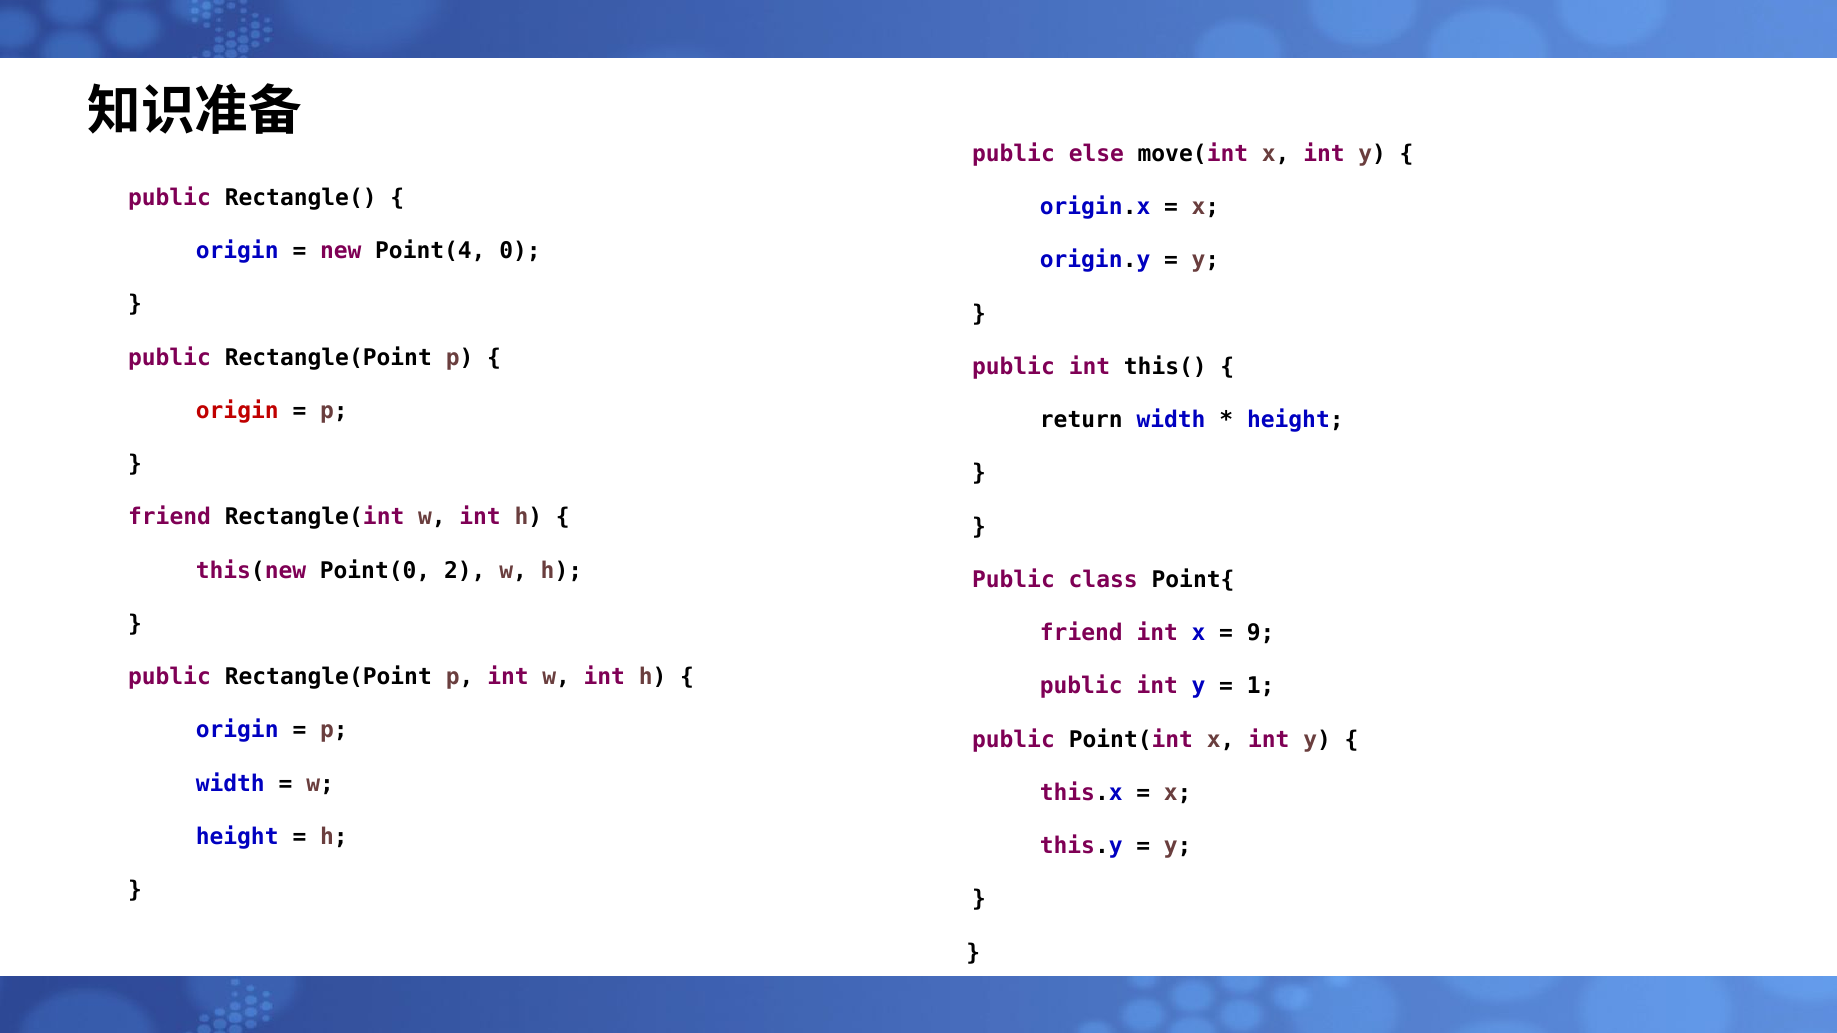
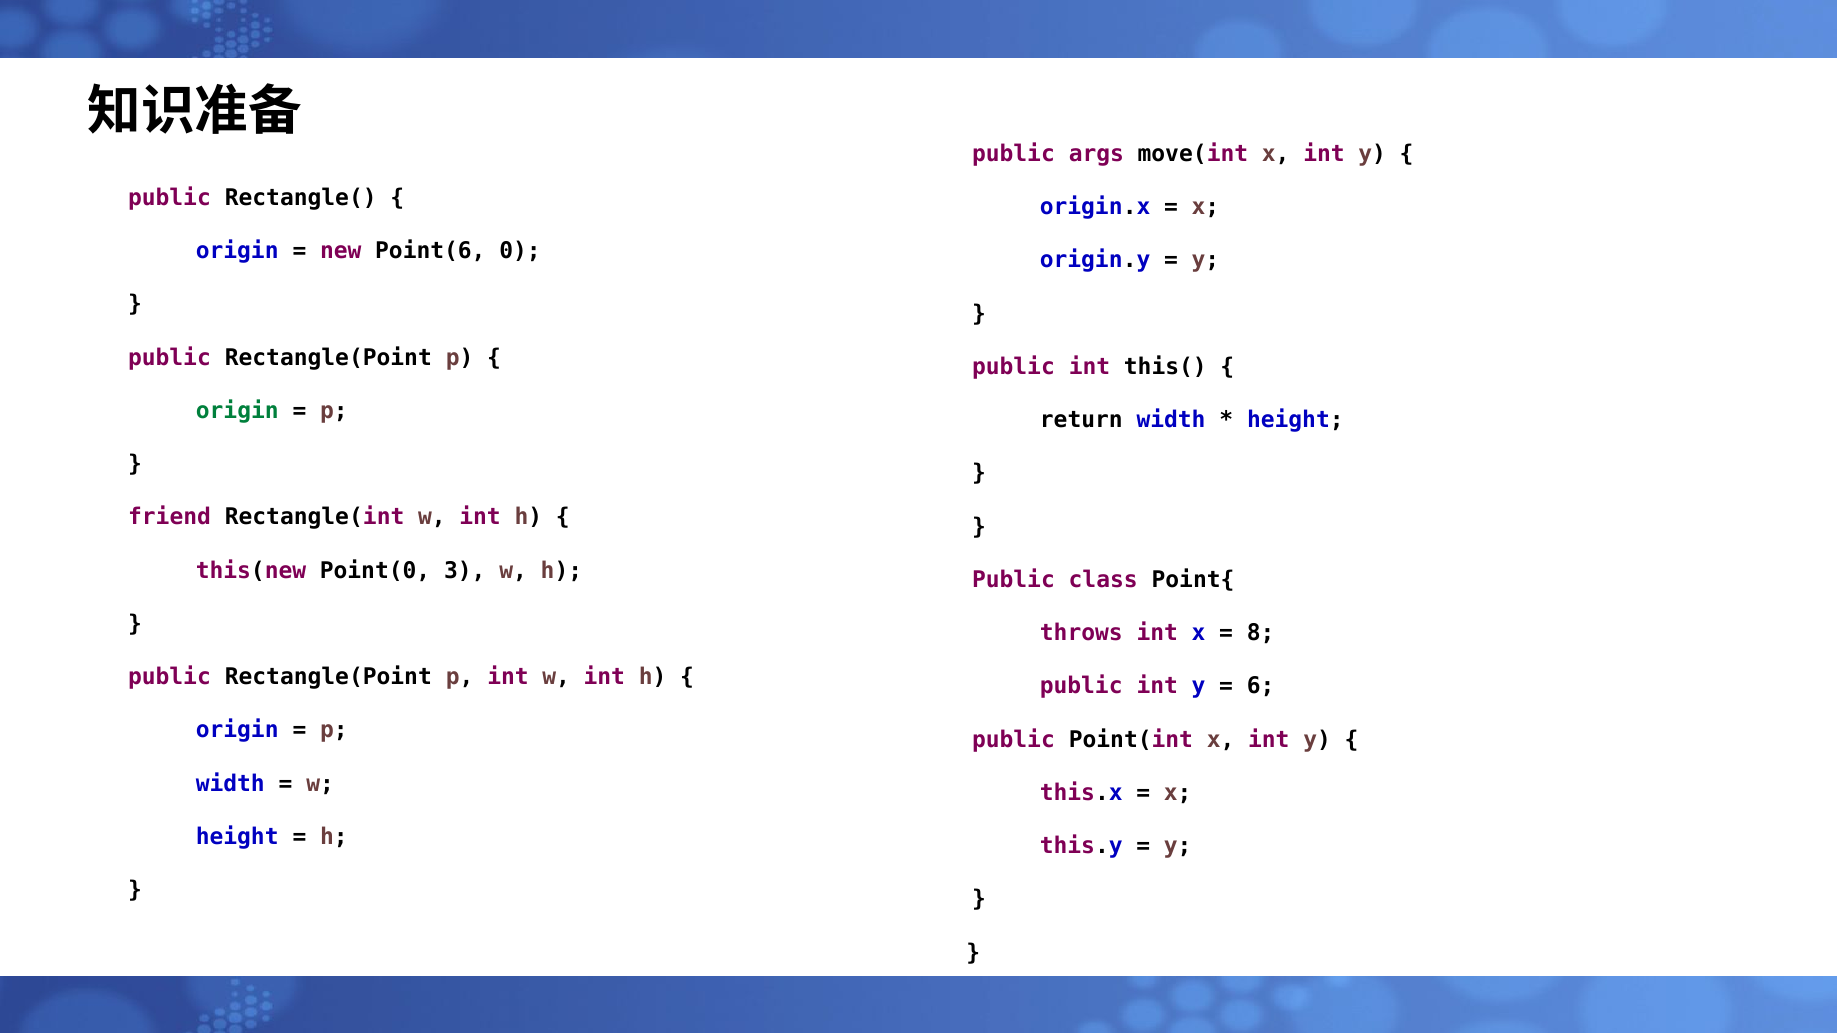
else: else -> args
Point(4: Point(4 -> Point(6
origin at (237, 411) colour: red -> green
2: 2 -> 3
friend at (1081, 633): friend -> throws
9: 9 -> 8
1: 1 -> 6
